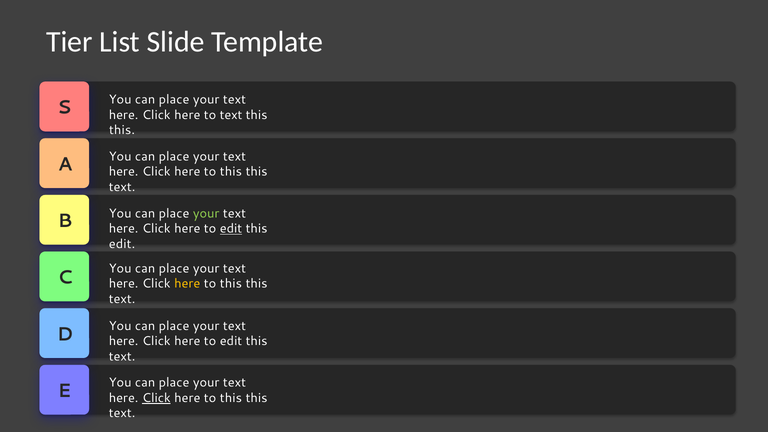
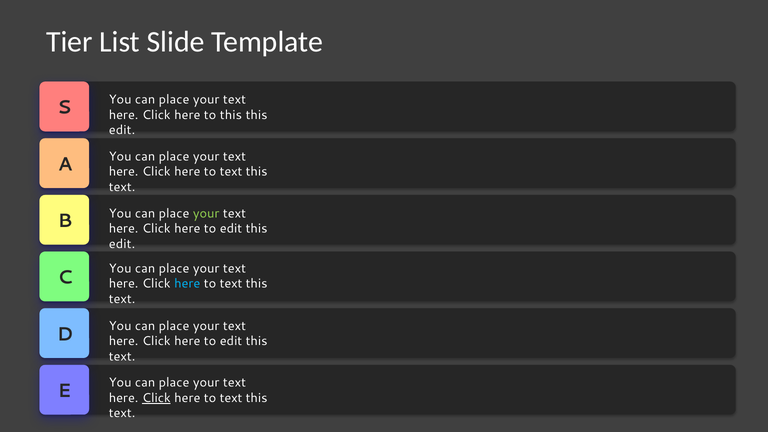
to text: text -> this
this at (122, 130): this -> edit
this at (231, 172): this -> text
edit at (231, 229) underline: present -> none
here at (187, 284) colour: yellow -> light blue
this at (231, 284): this -> text
this at (231, 398): this -> text
